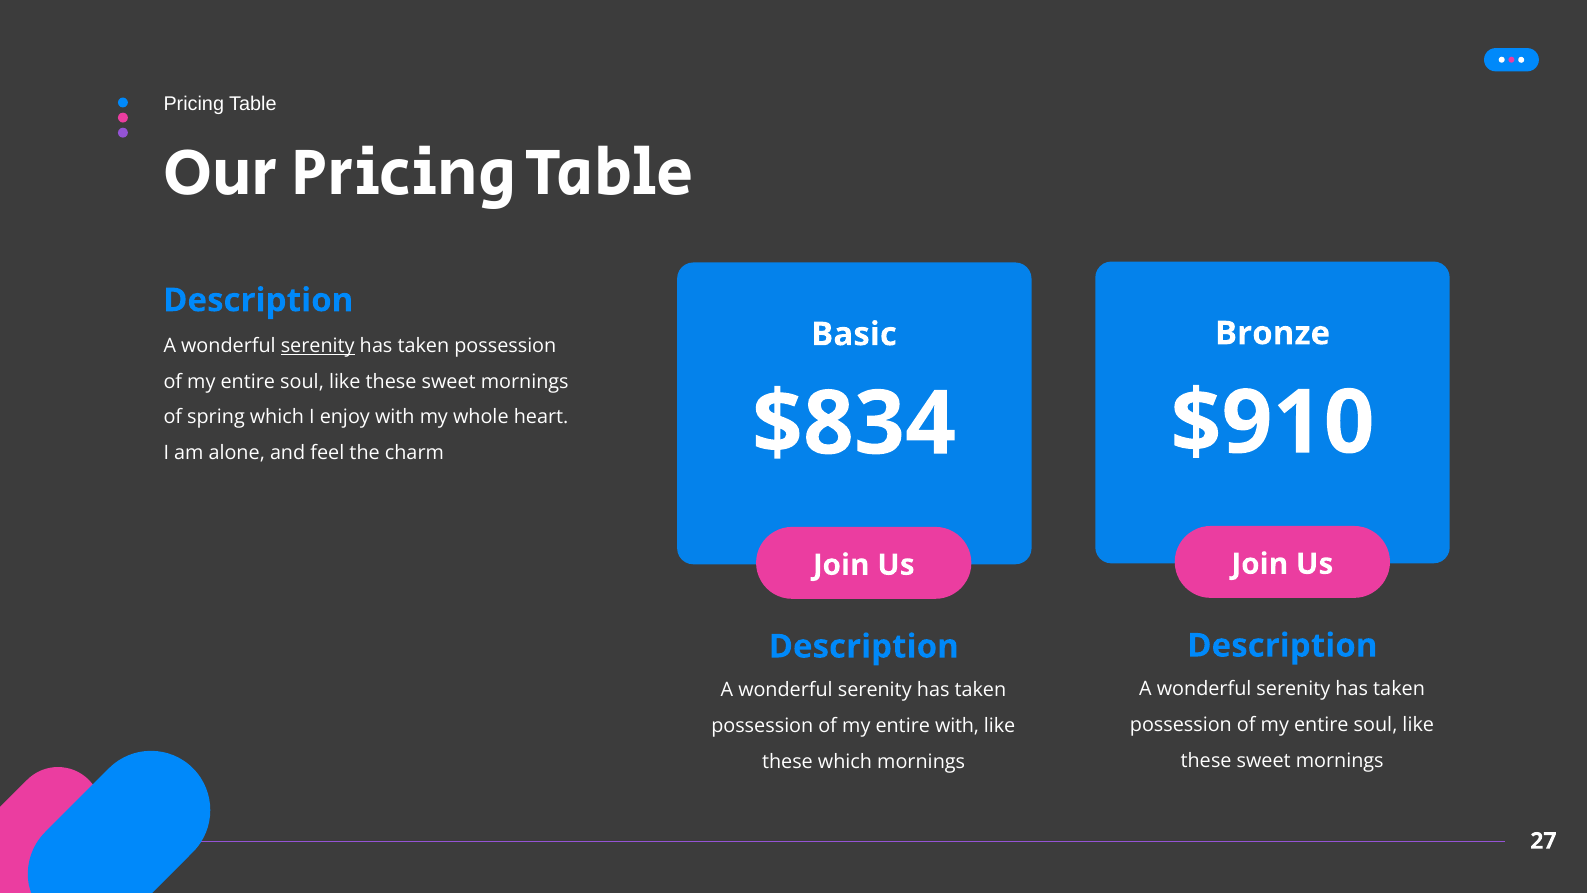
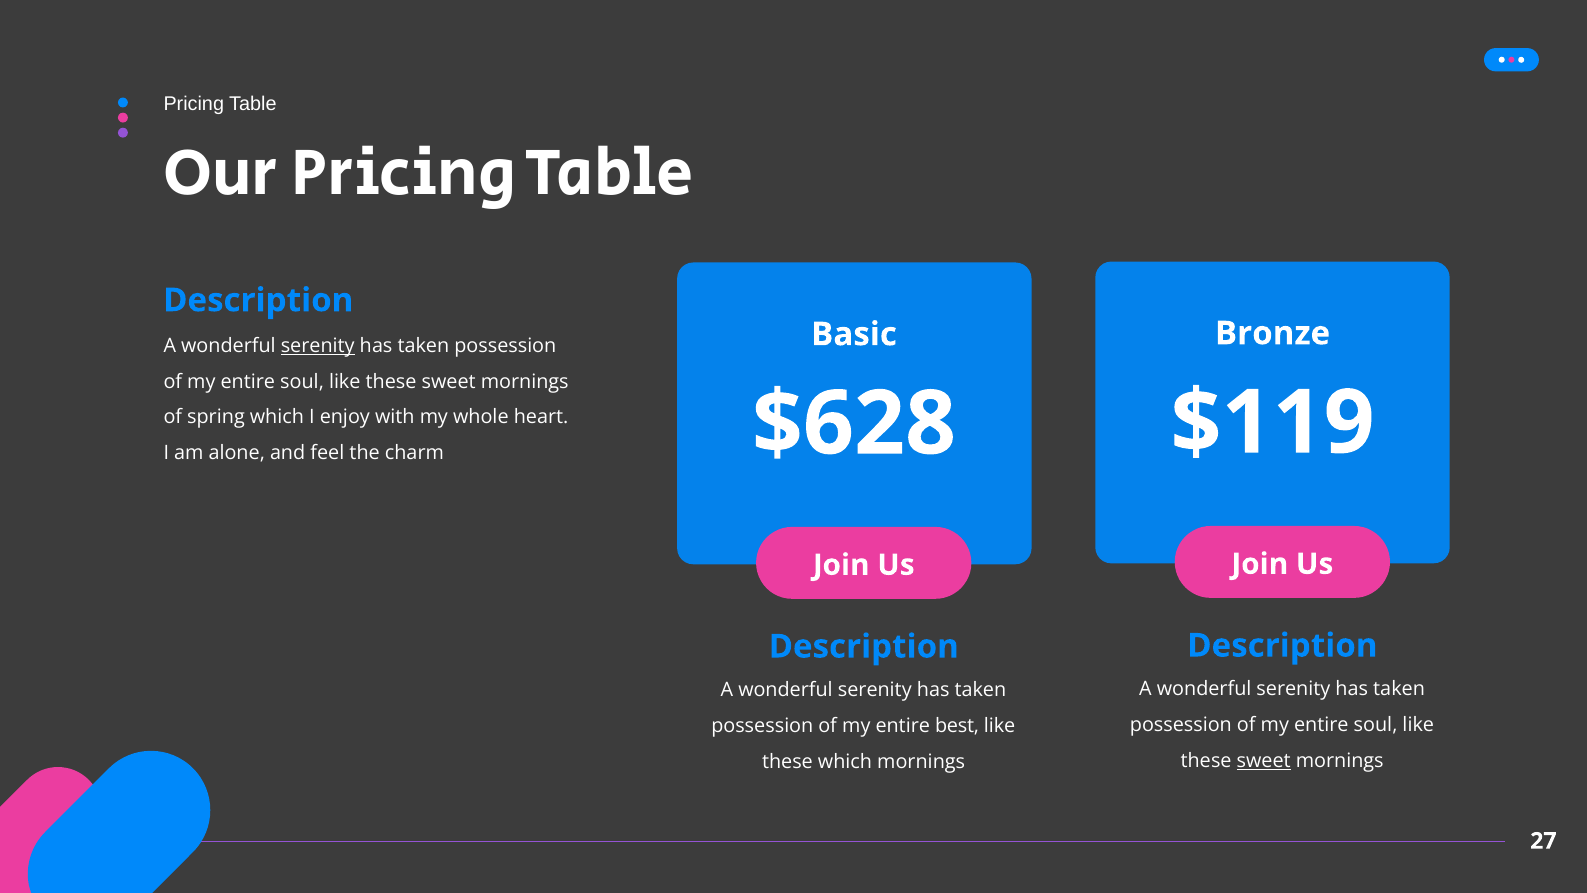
$910: $910 -> $119
$834: $834 -> $628
entire with: with -> best
sweet at (1264, 761) underline: none -> present
